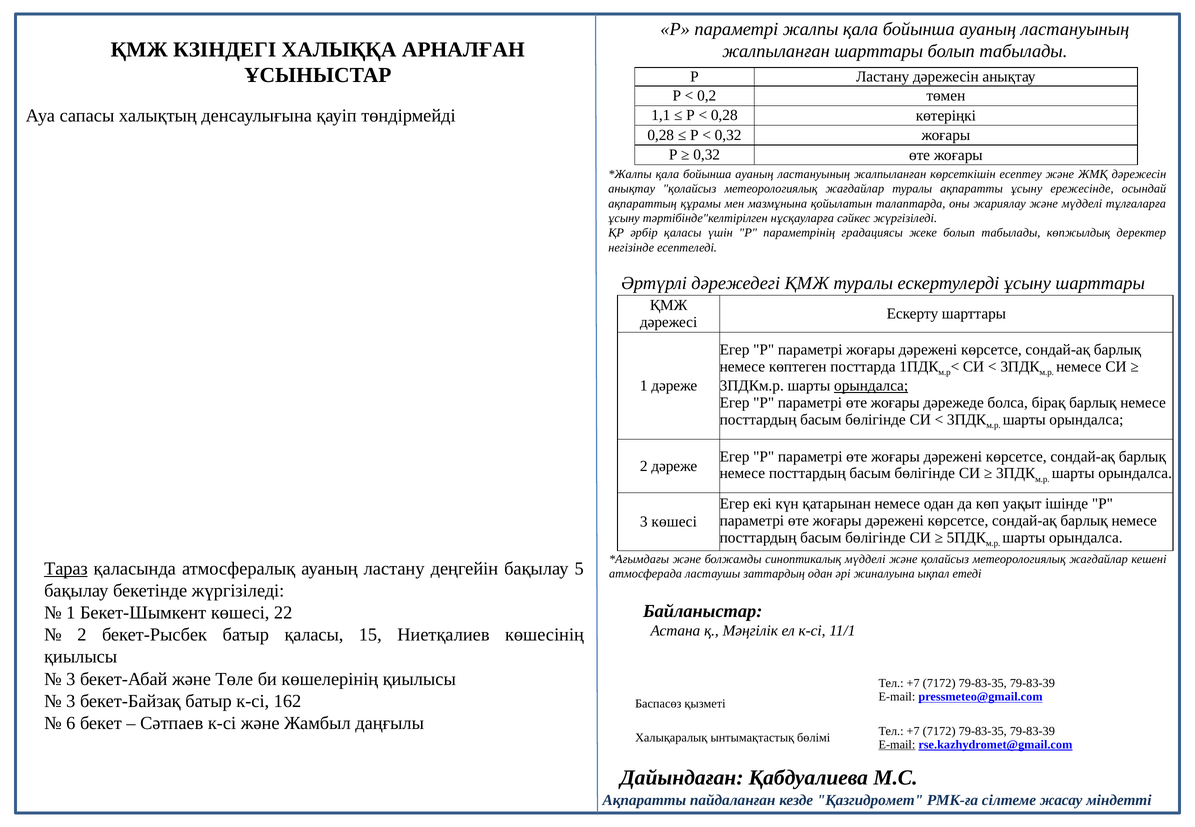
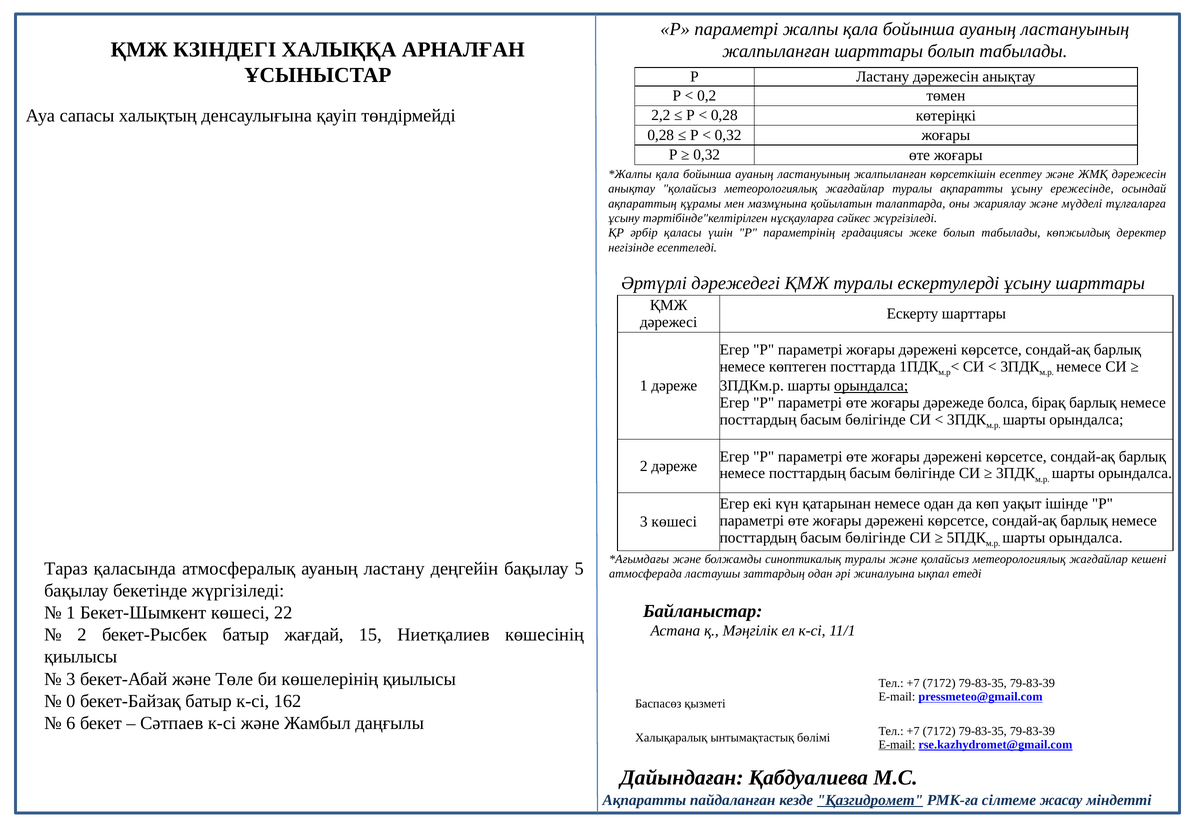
1,1: 1,1 -> 2,2
синоптикалық мүдделі: мүдделі -> туралы
Тараз underline: present -> none
батыр қаласы: қаласы -> жағдай
3 at (71, 701): 3 -> 0
Қазгидромет underline: none -> present
